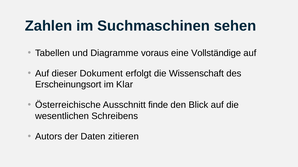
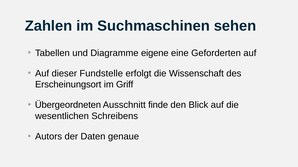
voraus: voraus -> eigene
Vollständige: Vollständige -> Geforderten
Dokument: Dokument -> Fundstelle
Klar: Klar -> Griff
Österreichische: Österreichische -> Übergeordneten
zitieren: zitieren -> genaue
